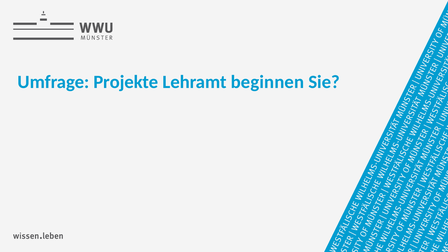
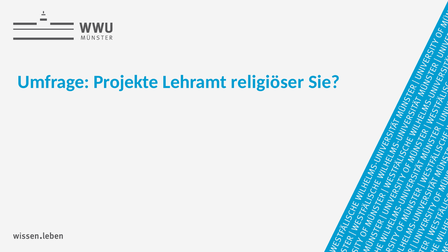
beginnen: beginnen -> religiöser
